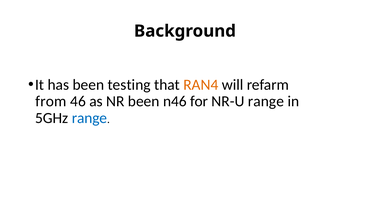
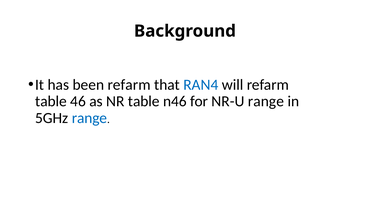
been testing: testing -> refarm
RAN4 colour: orange -> blue
from at (51, 101): from -> table
NR been: been -> table
